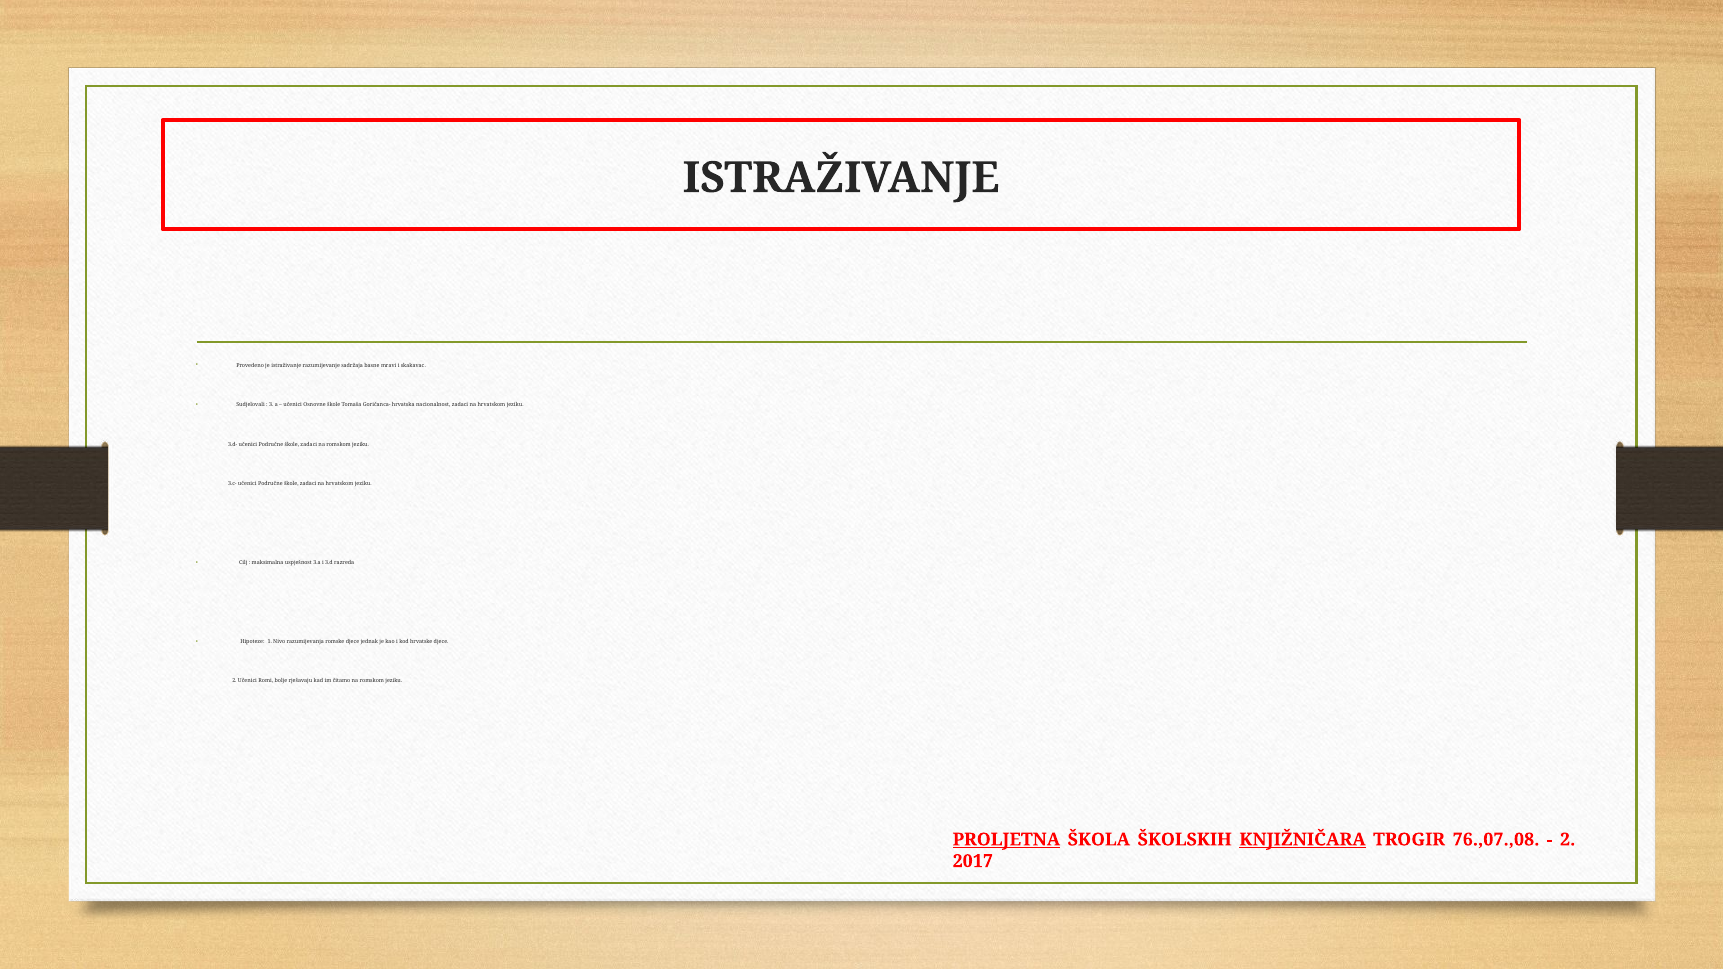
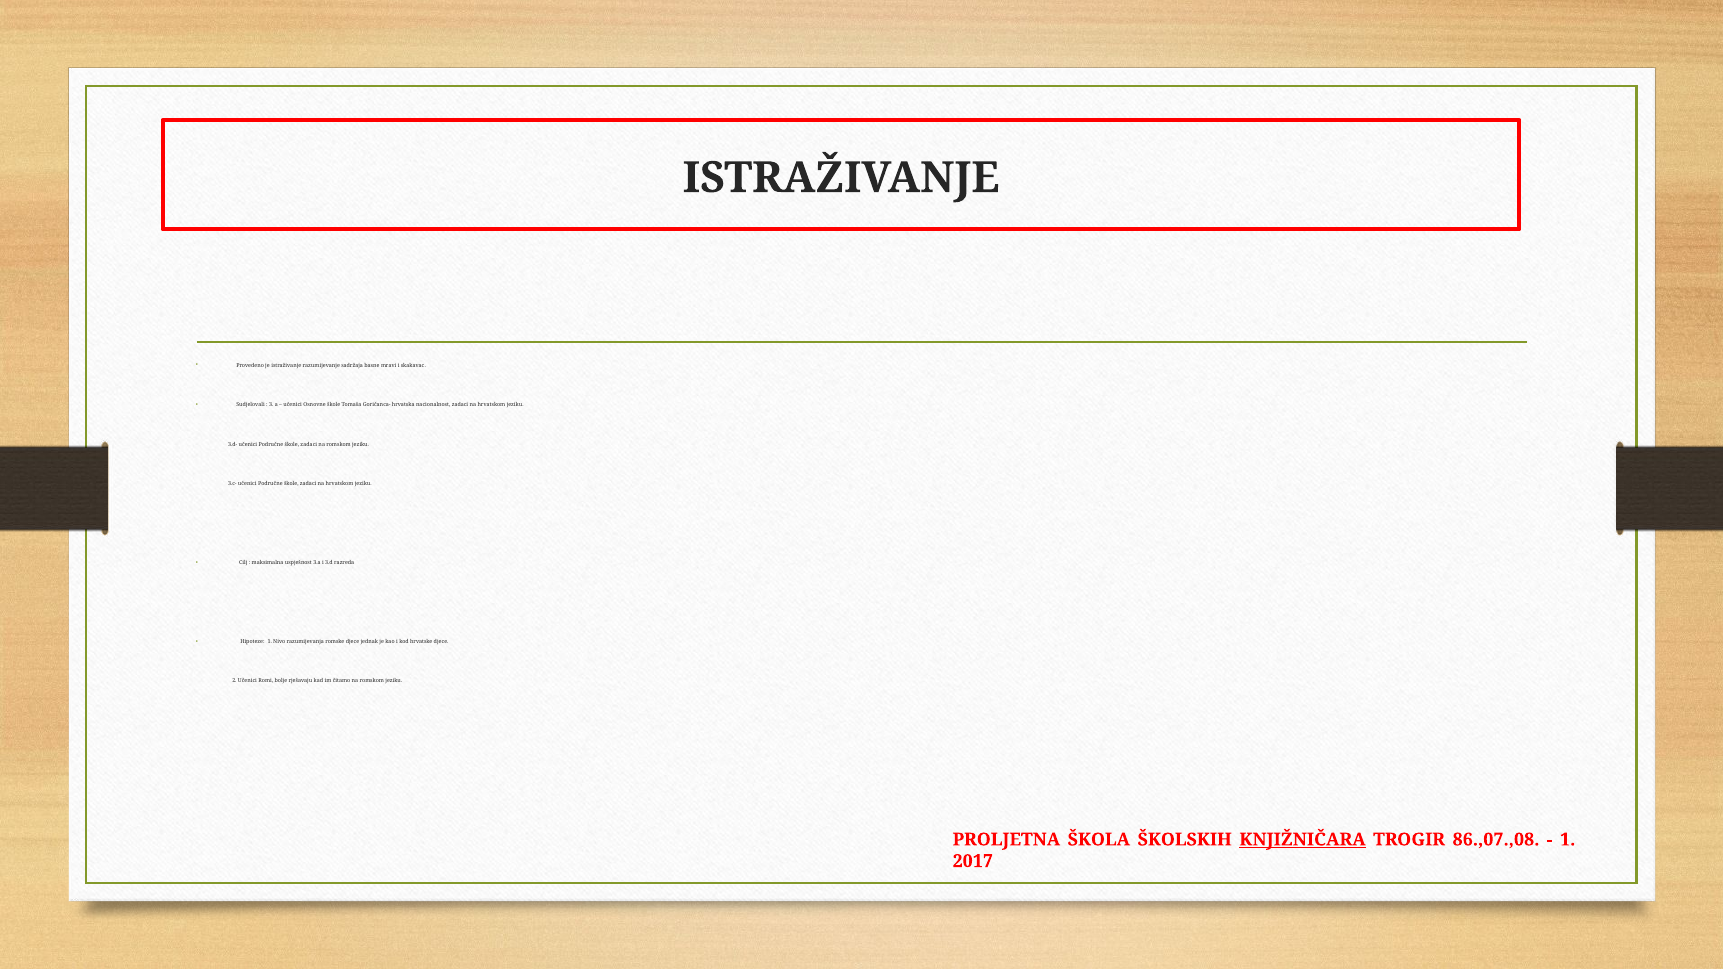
PROLJETNA underline: present -> none
76.,07.,08: 76.,07.,08 -> 86.,07.,08
2 at (1568, 840): 2 -> 1
